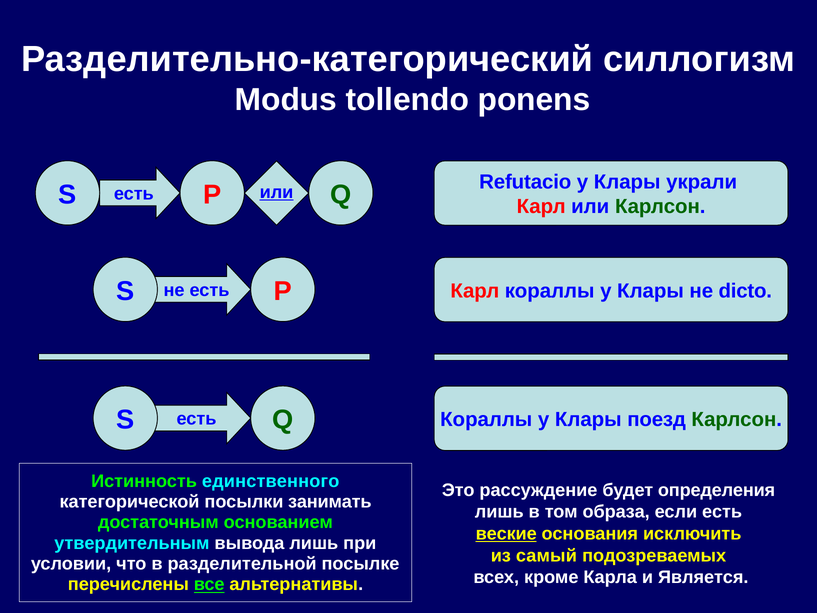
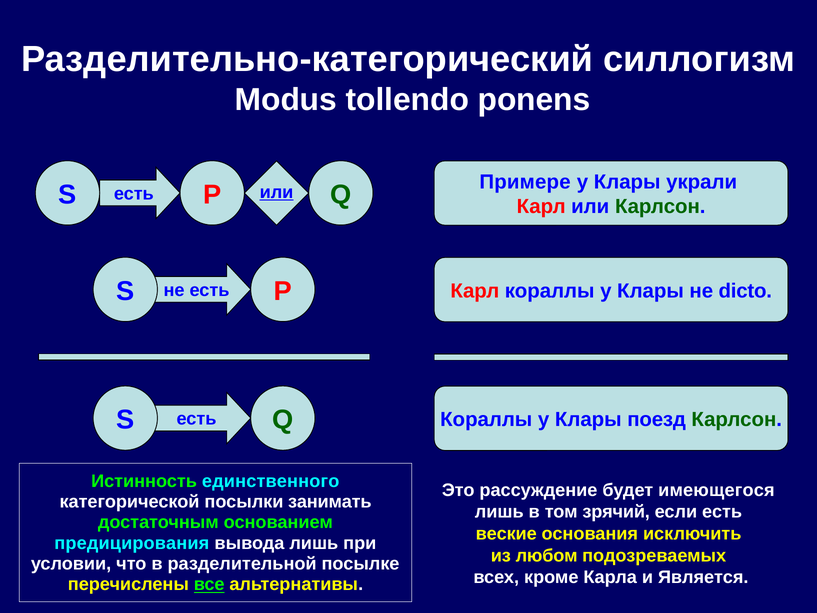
Refutacio: Refutacio -> Примере
определения: определения -> имеющегося
образа: образа -> зрячий
веские underline: present -> none
утвердительным: утвердительным -> предицирования
самый: самый -> любом
